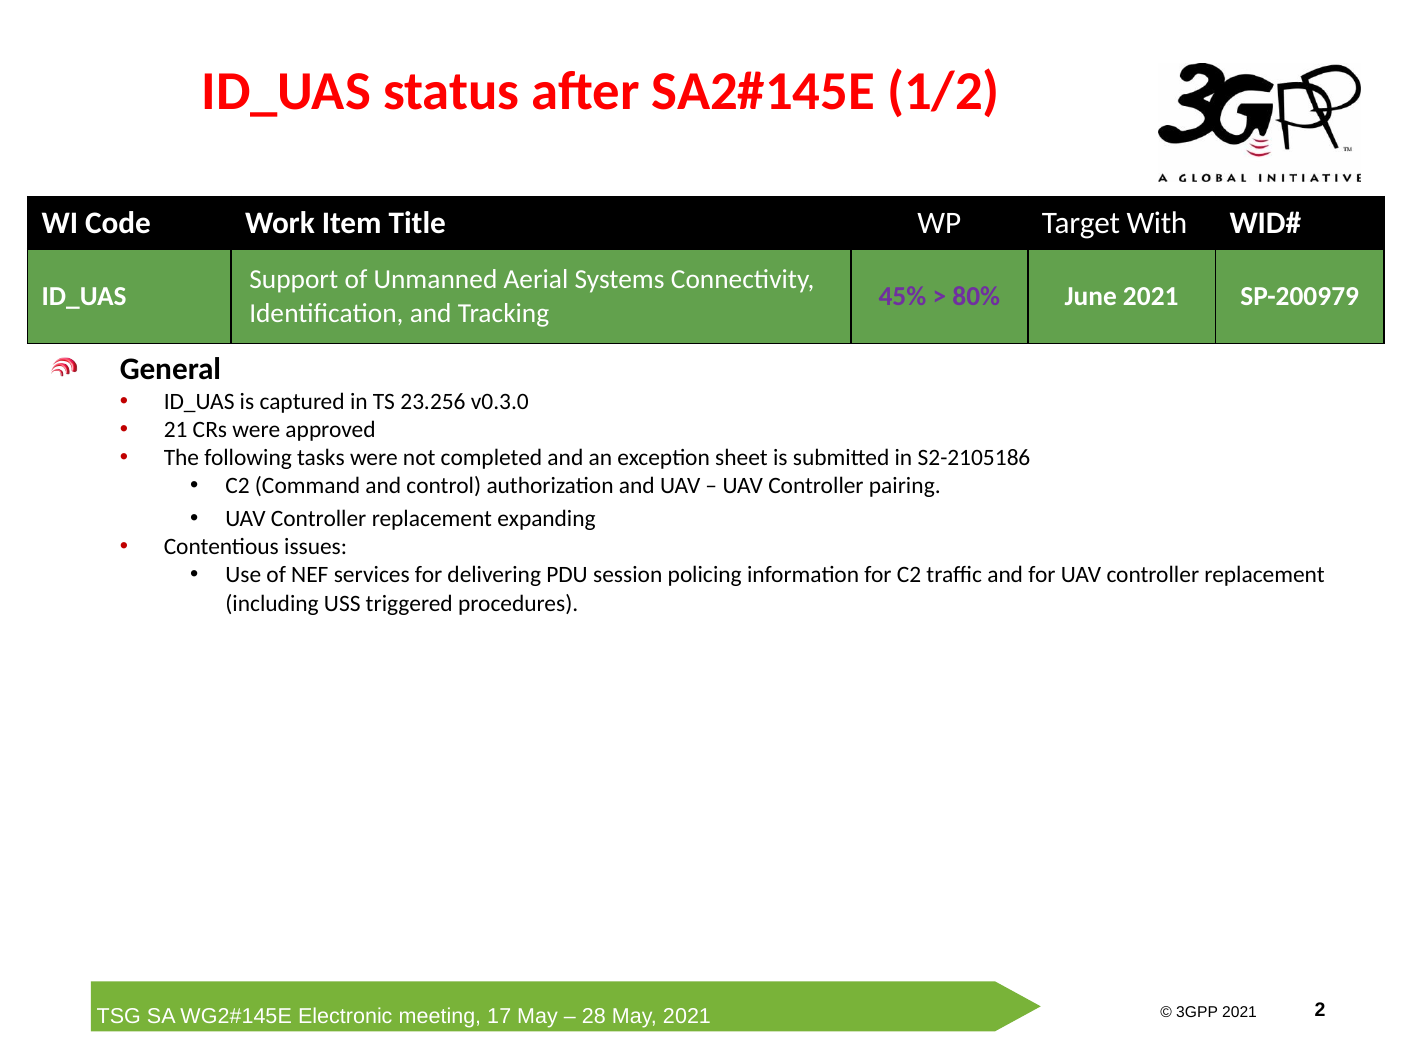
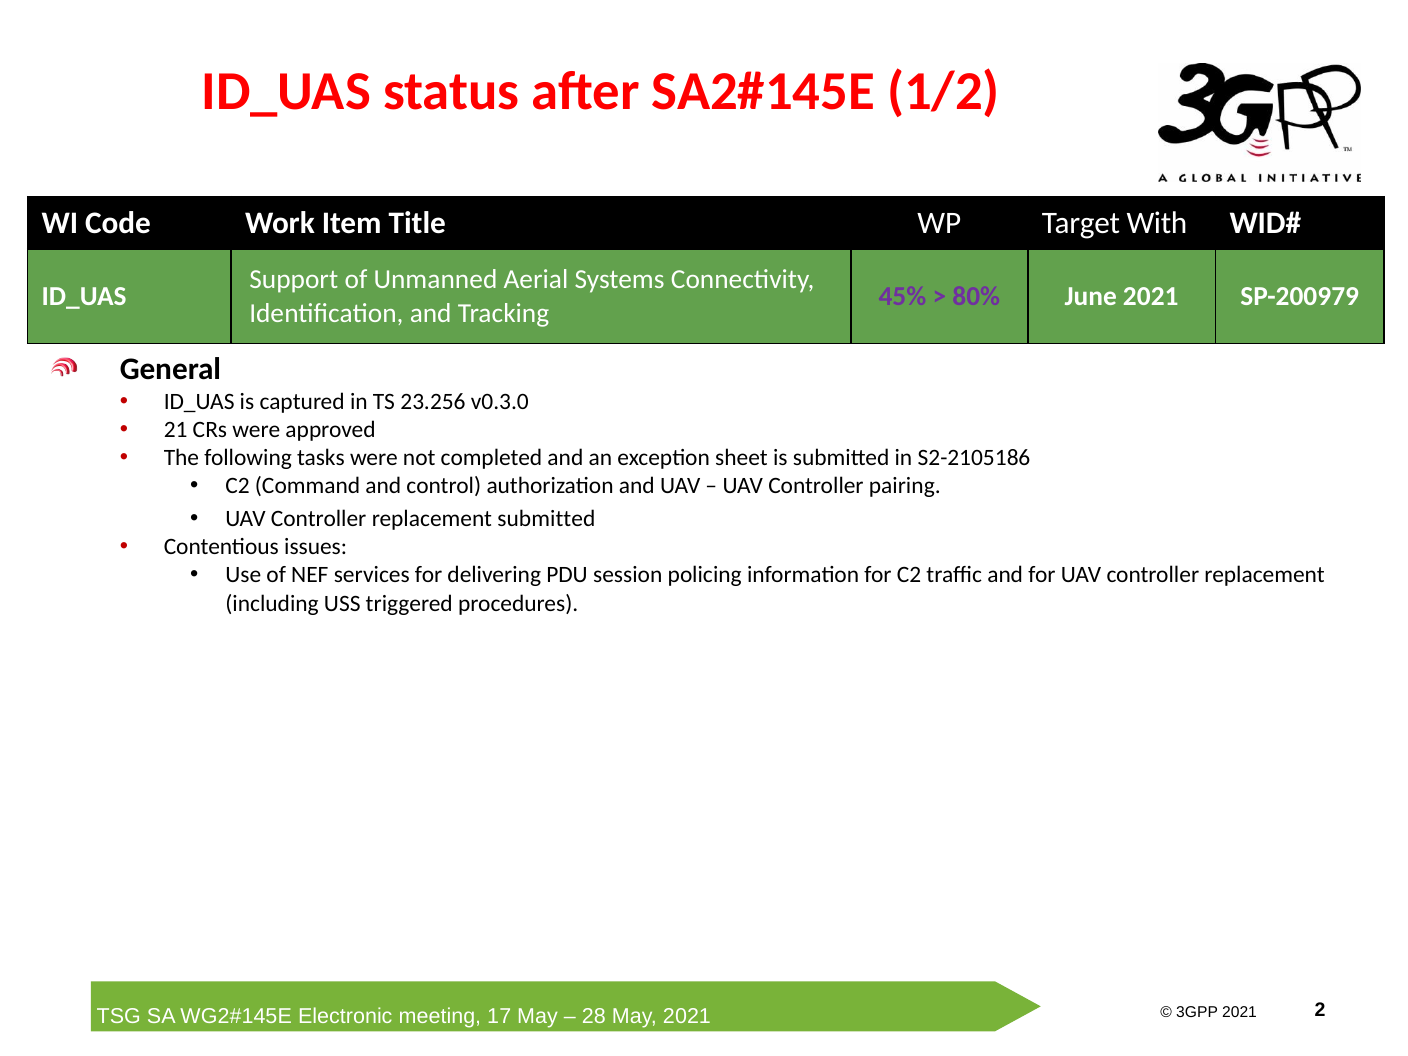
replacement expanding: expanding -> submitted
